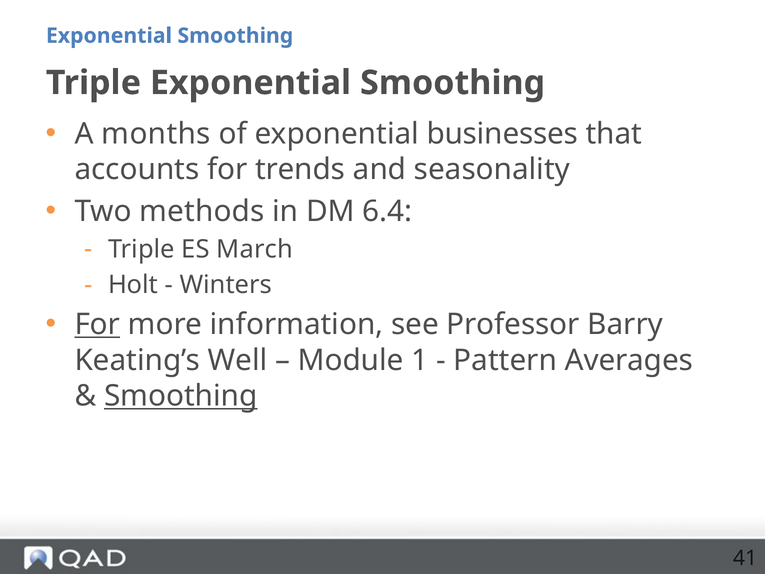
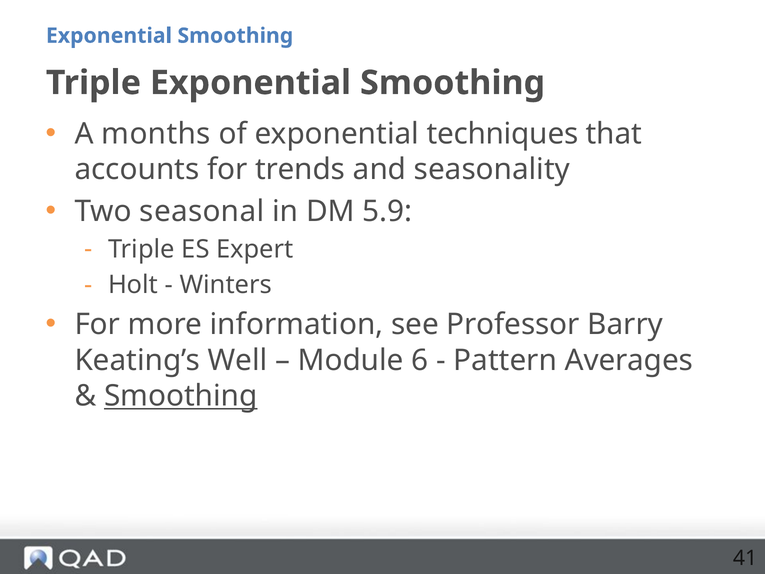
businesses: businesses -> techniques
methods: methods -> seasonal
6.4: 6.4 -> 5.9
March: March -> Expert
For at (97, 324) underline: present -> none
1: 1 -> 6
